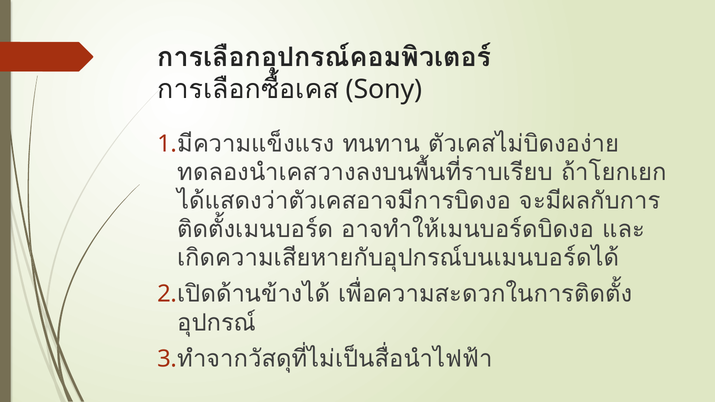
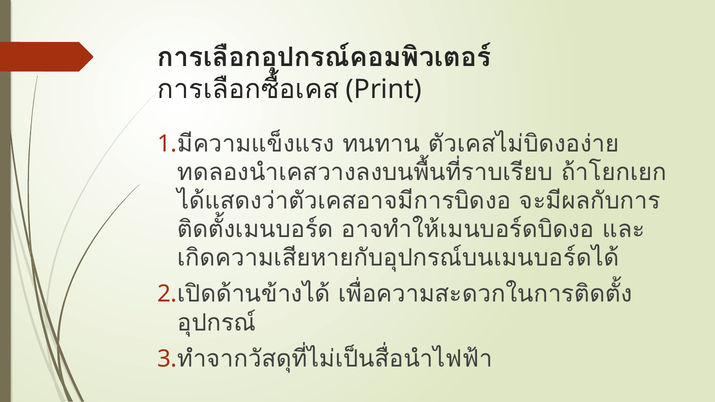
Sony: Sony -> Print
